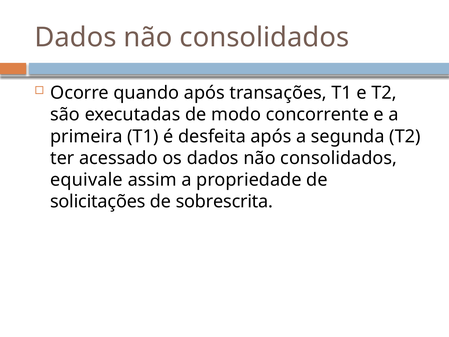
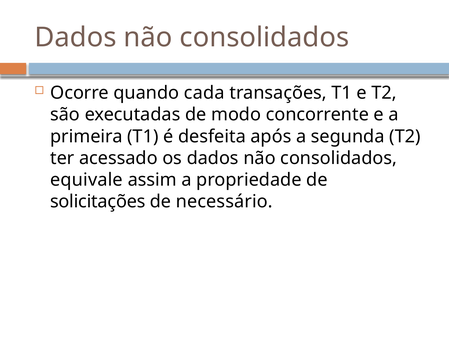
quando após: após -> cada
sobrescrita: sobrescrita -> necessário
